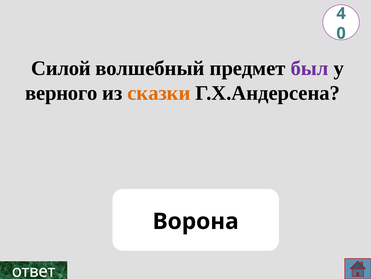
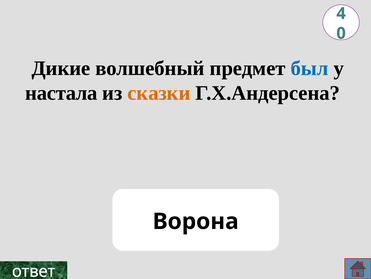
Силой: Силой -> Дикие
был colour: purple -> blue
верного: верного -> настала
